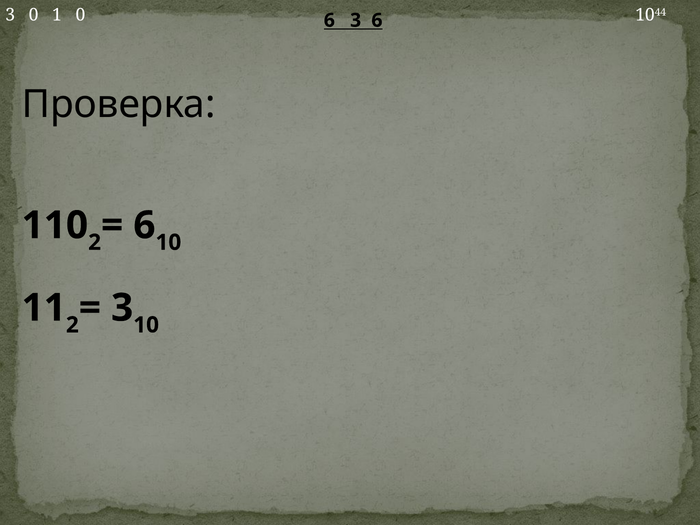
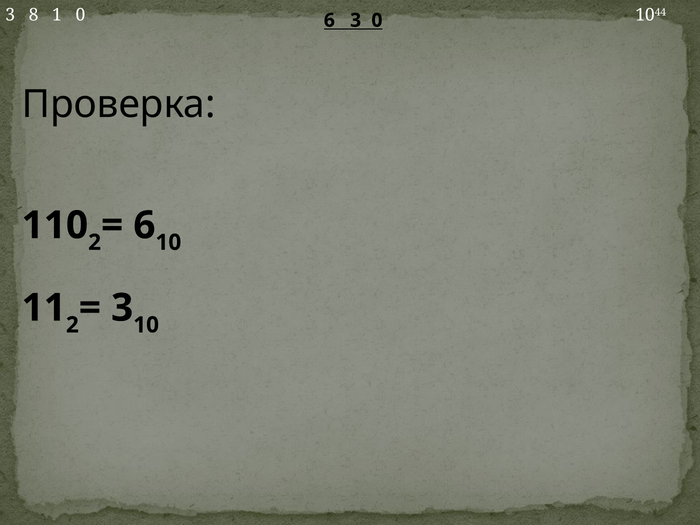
3 0: 0 -> 8
3 6: 6 -> 0
